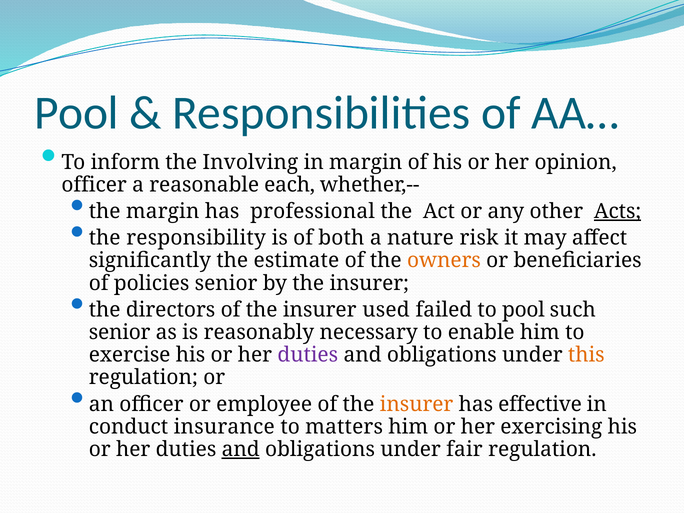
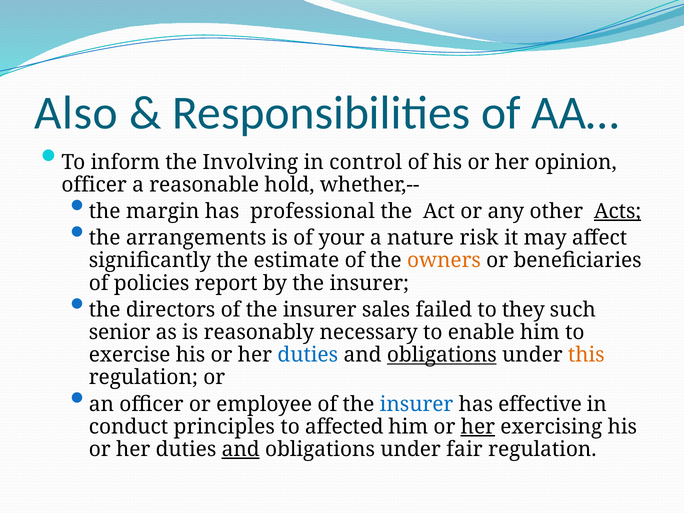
Pool at (76, 113): Pool -> Also
in margin: margin -> control
each: each -> hold
responsibility: responsibility -> arrangements
both: both -> your
policies senior: senior -> report
used: used -> sales
to pool: pool -> they
duties at (308, 355) colour: purple -> blue
obligations at (442, 355) underline: none -> present
insurer at (417, 404) colour: orange -> blue
insurance: insurance -> principles
matters: matters -> affected
her at (478, 427) underline: none -> present
